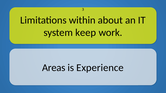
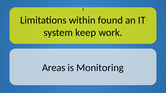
about: about -> found
Experience: Experience -> Monitoring
